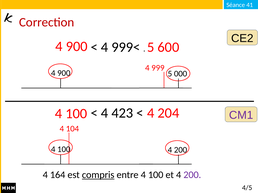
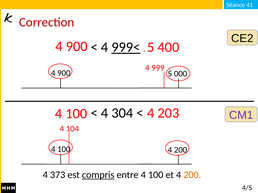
600: 600 -> 400
999< underline: none -> present
423: 423 -> 304
204: 204 -> 203
164: 164 -> 373
200 at (192, 175) colour: purple -> orange
